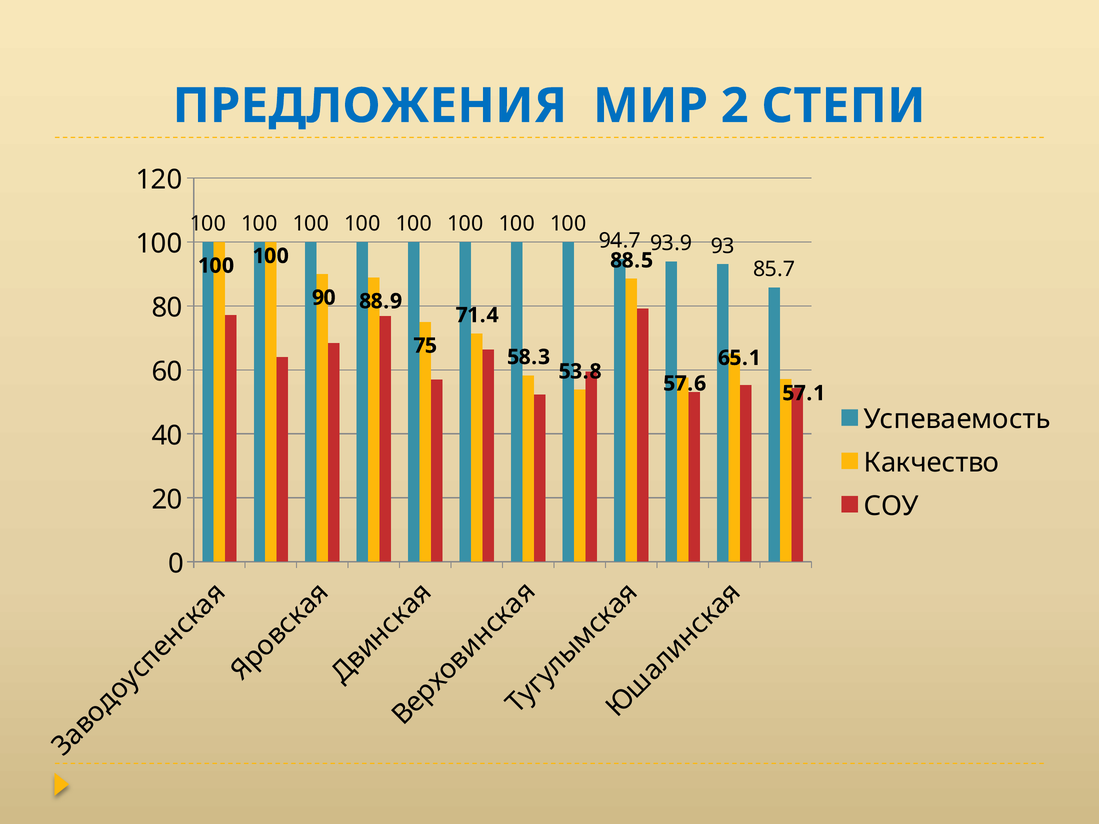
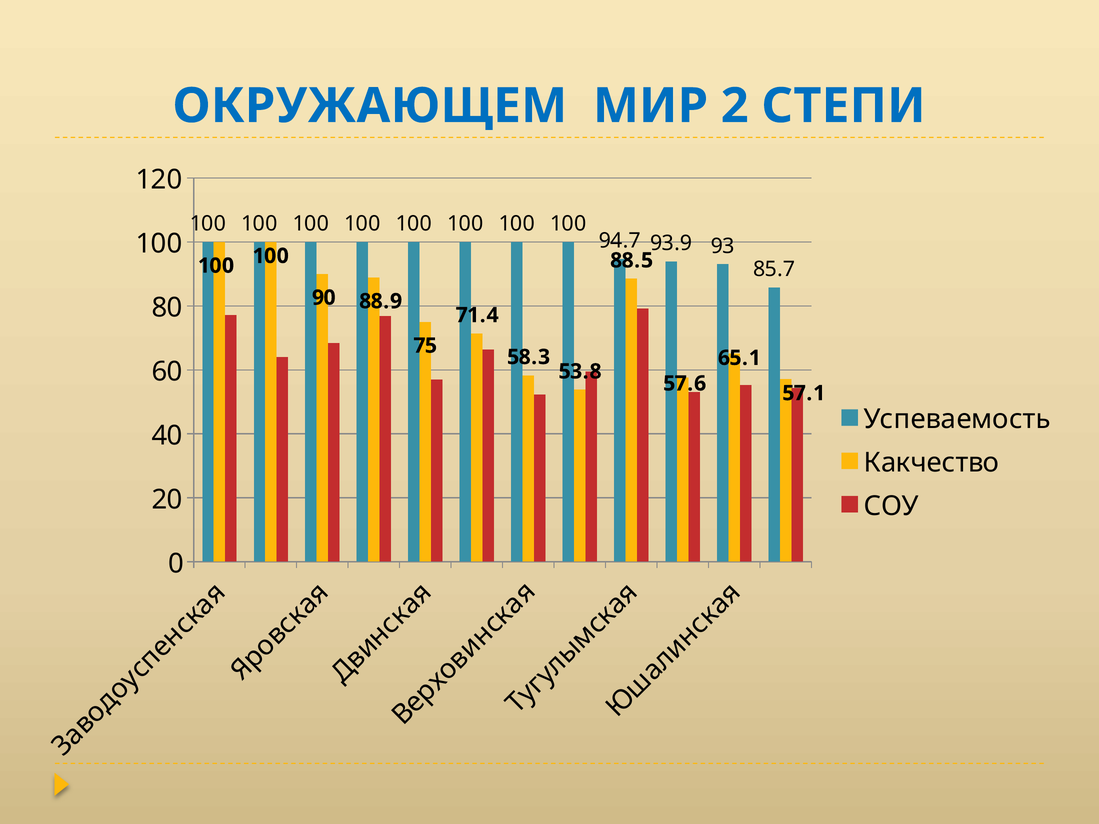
ПРЕДЛОЖЕНИЯ: ПРЕДЛОЖЕНИЯ -> ОКРУЖАЮЩЕМ
